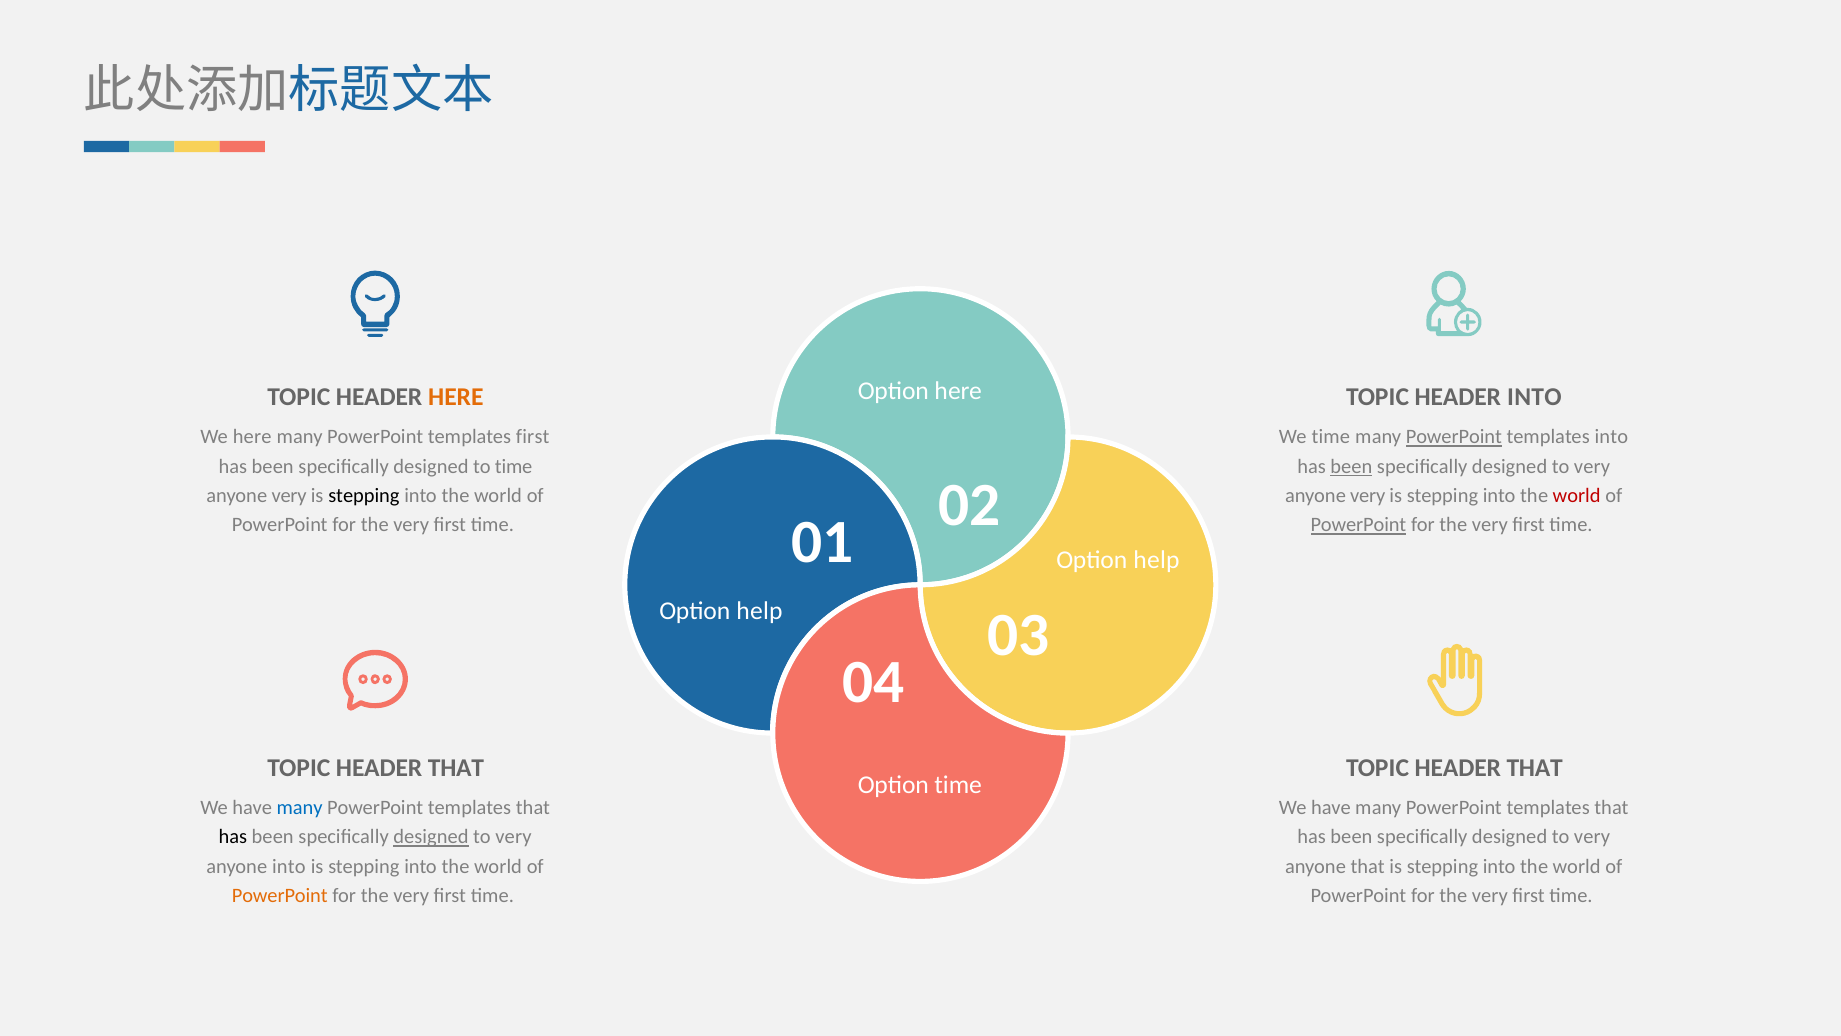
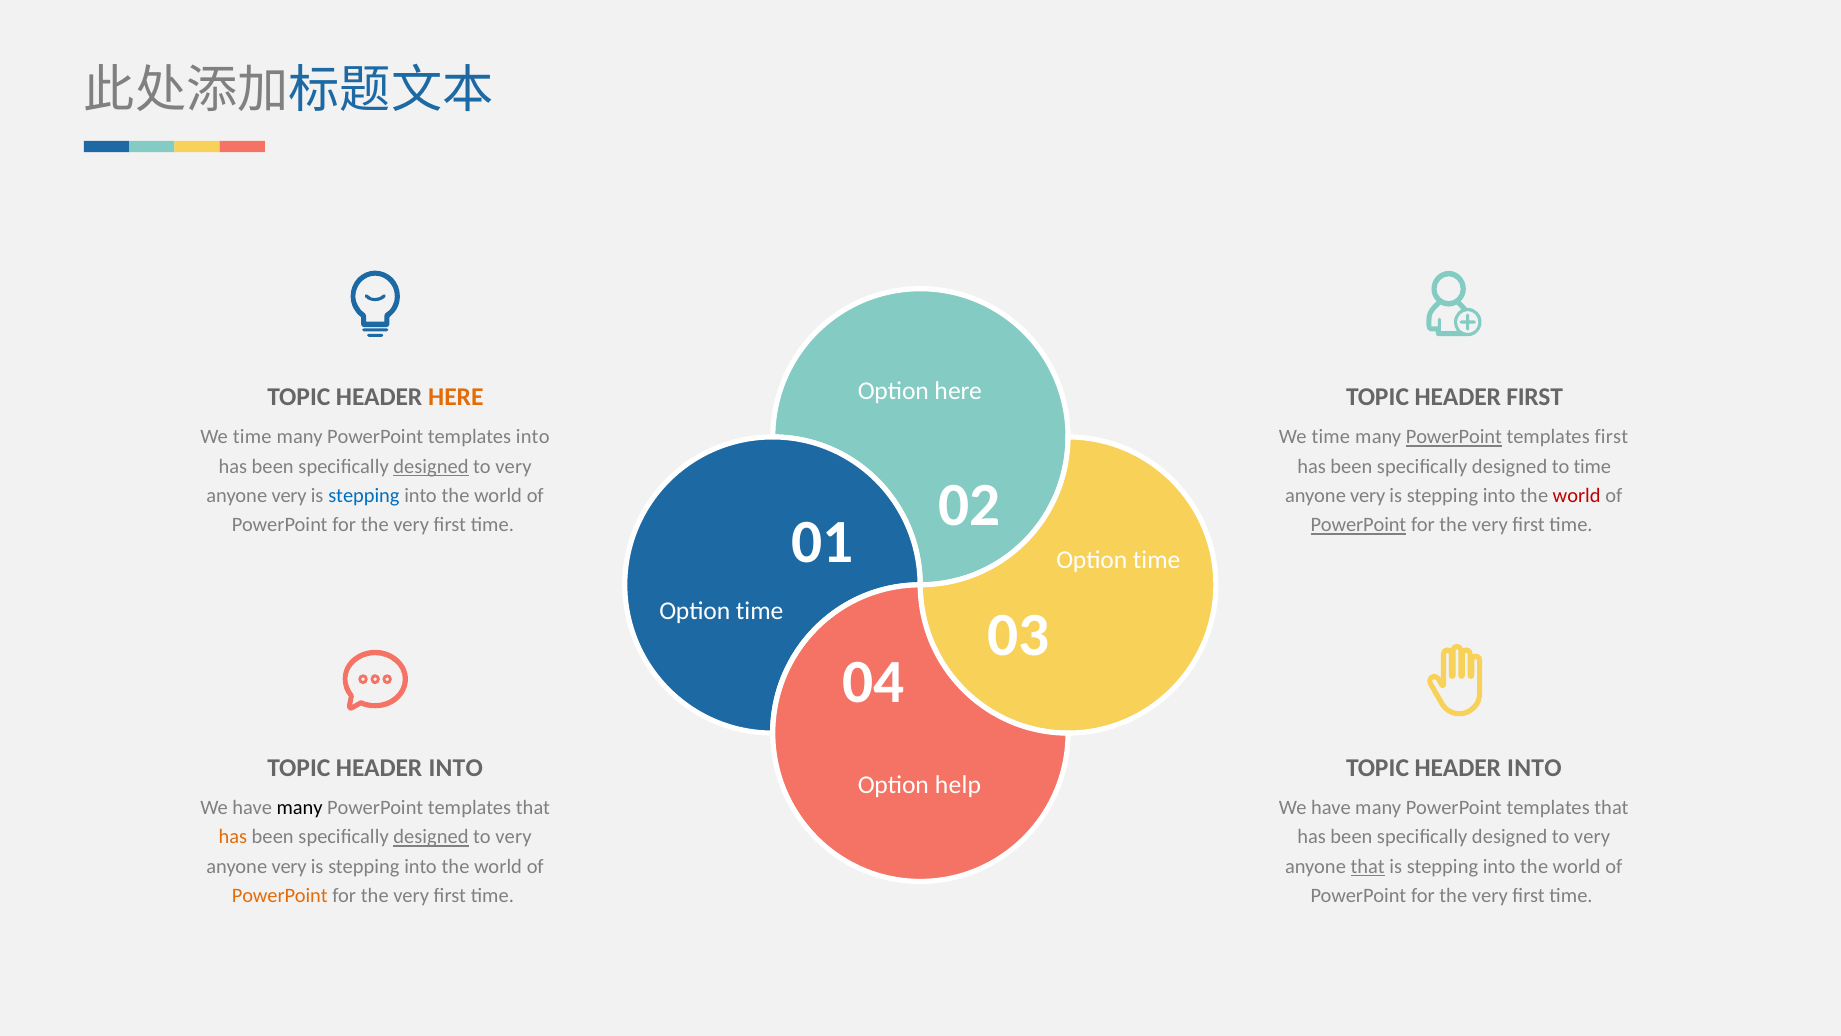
HEADER INTO: INTO -> FIRST
here at (252, 437): here -> time
templates first: first -> into
templates into: into -> first
designed at (431, 466) underline: none -> present
time at (514, 466): time -> very
been at (1351, 466) underline: present -> none
very at (1592, 466): very -> time
stepping at (364, 496) colour: black -> blue
help at (1157, 560): help -> time
help at (760, 611): help -> time
THAT at (456, 768): THAT -> INTO
THAT at (1535, 768): THAT -> INTO
Option time: time -> help
many at (300, 808) colour: blue -> black
has at (233, 837) colour: black -> orange
into at (289, 866): into -> very
that at (1368, 866) underline: none -> present
